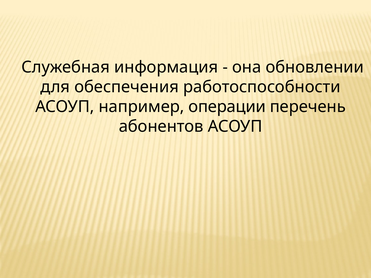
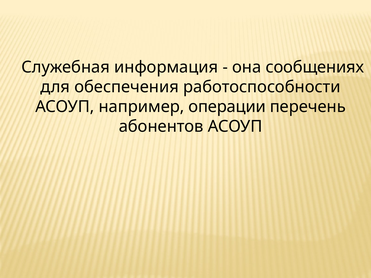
обновлении: обновлении -> сообщениях
